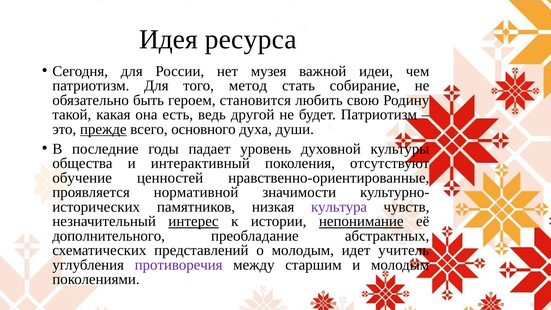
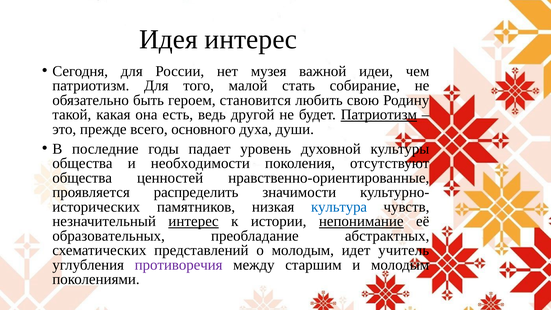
Идея ресурса: ресурса -> интерес
метод: метод -> малой
Патриотизм at (379, 115) underline: none -> present
прежде underline: present -> none
интерактивный: интерактивный -> необходимости
обучение at (82, 178): обучение -> общества
нормативной: нормативной -> распределить
культура colour: purple -> blue
дополнительного: дополнительного -> образовательных
